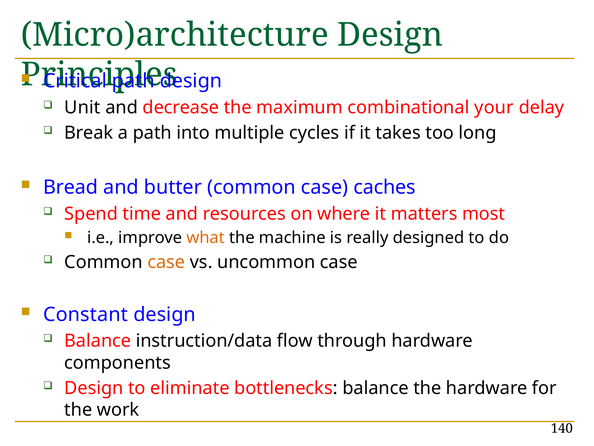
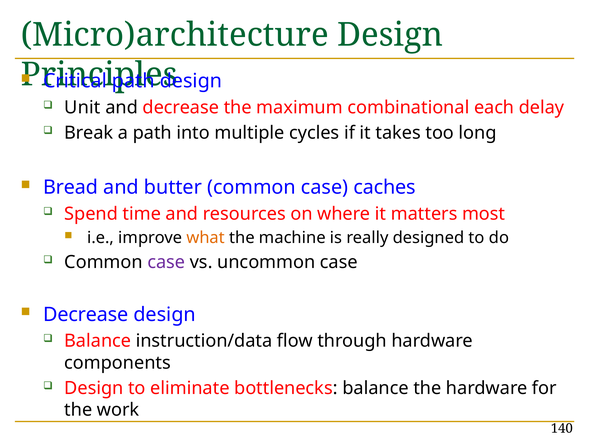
your: your -> each
case at (166, 262) colour: orange -> purple
Constant at (86, 314): Constant -> Decrease
